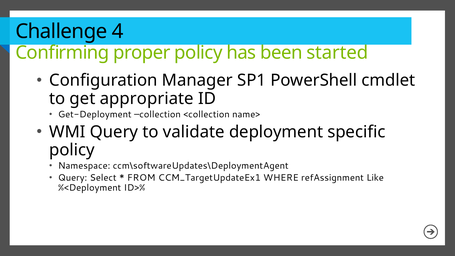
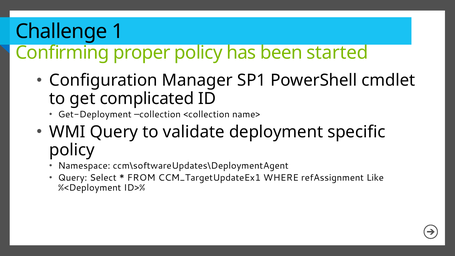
4: 4 -> 1
appropriate: appropriate -> complicated
